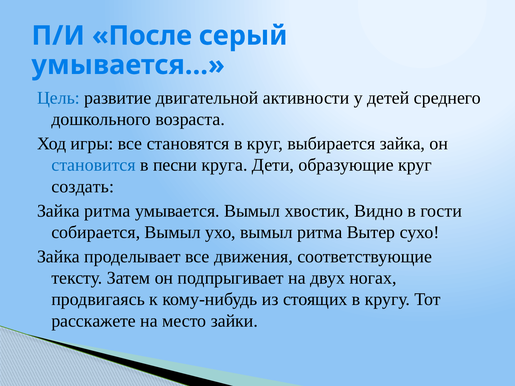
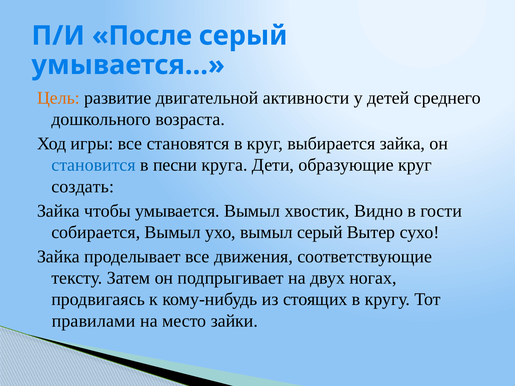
Цель colour: blue -> orange
Зайка ритма: ритма -> чтобы
вымыл ритма: ритма -> серый
расскажете: расскажете -> правилами
